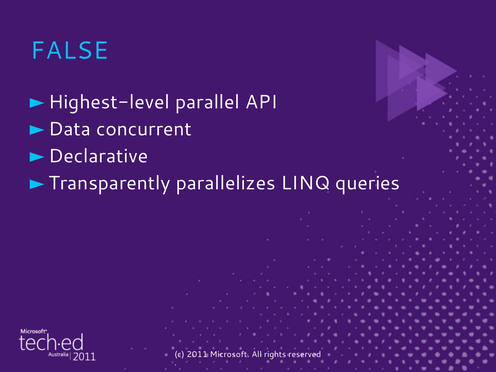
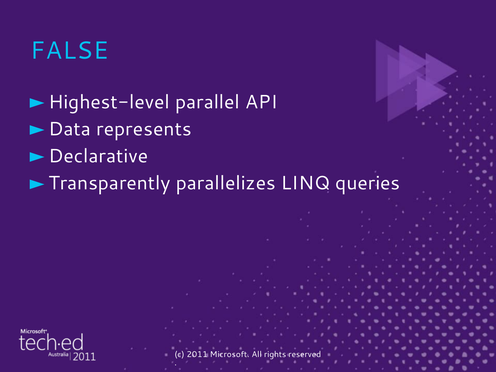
concurrent: concurrent -> represents
